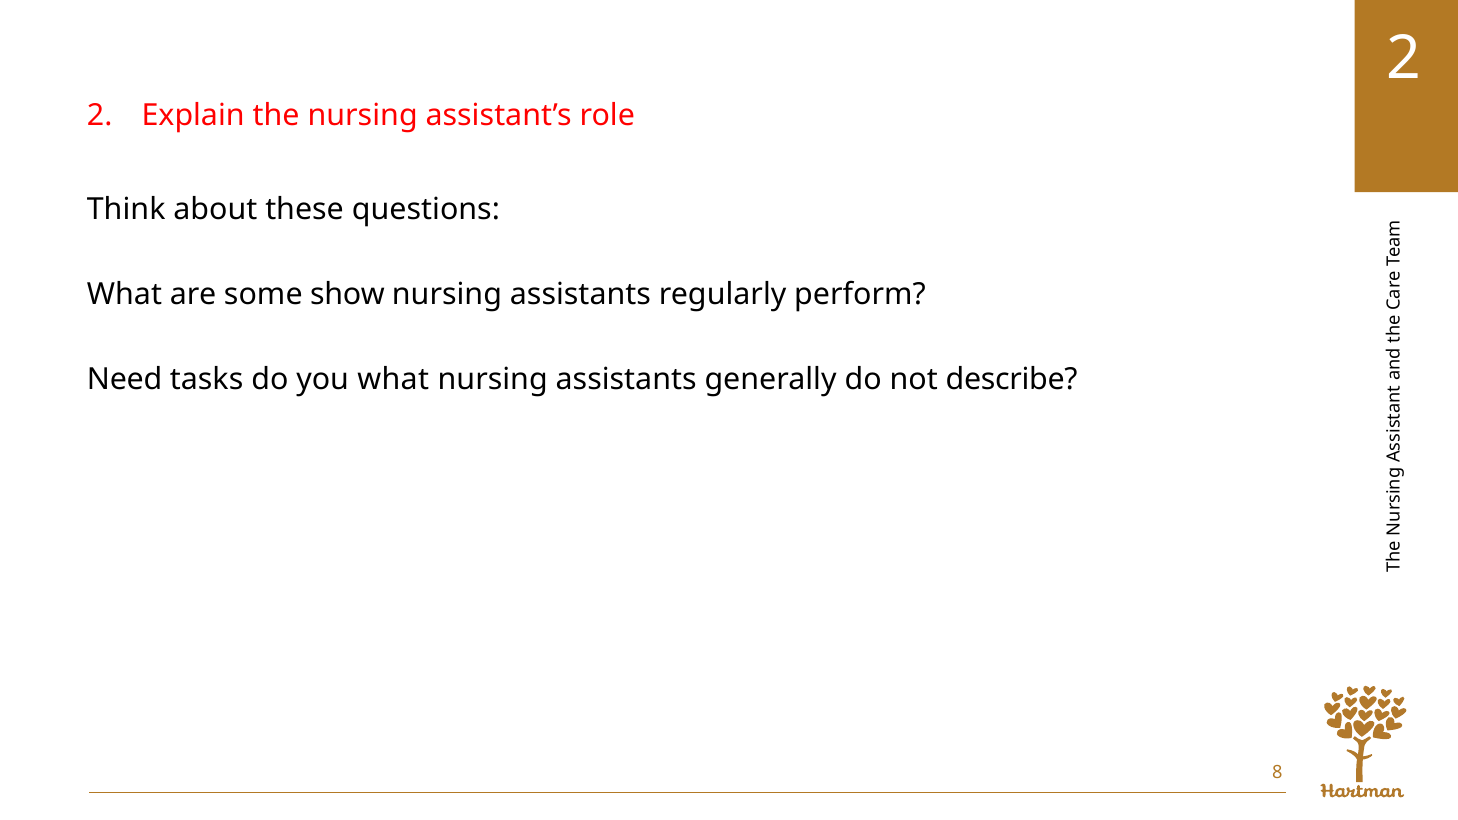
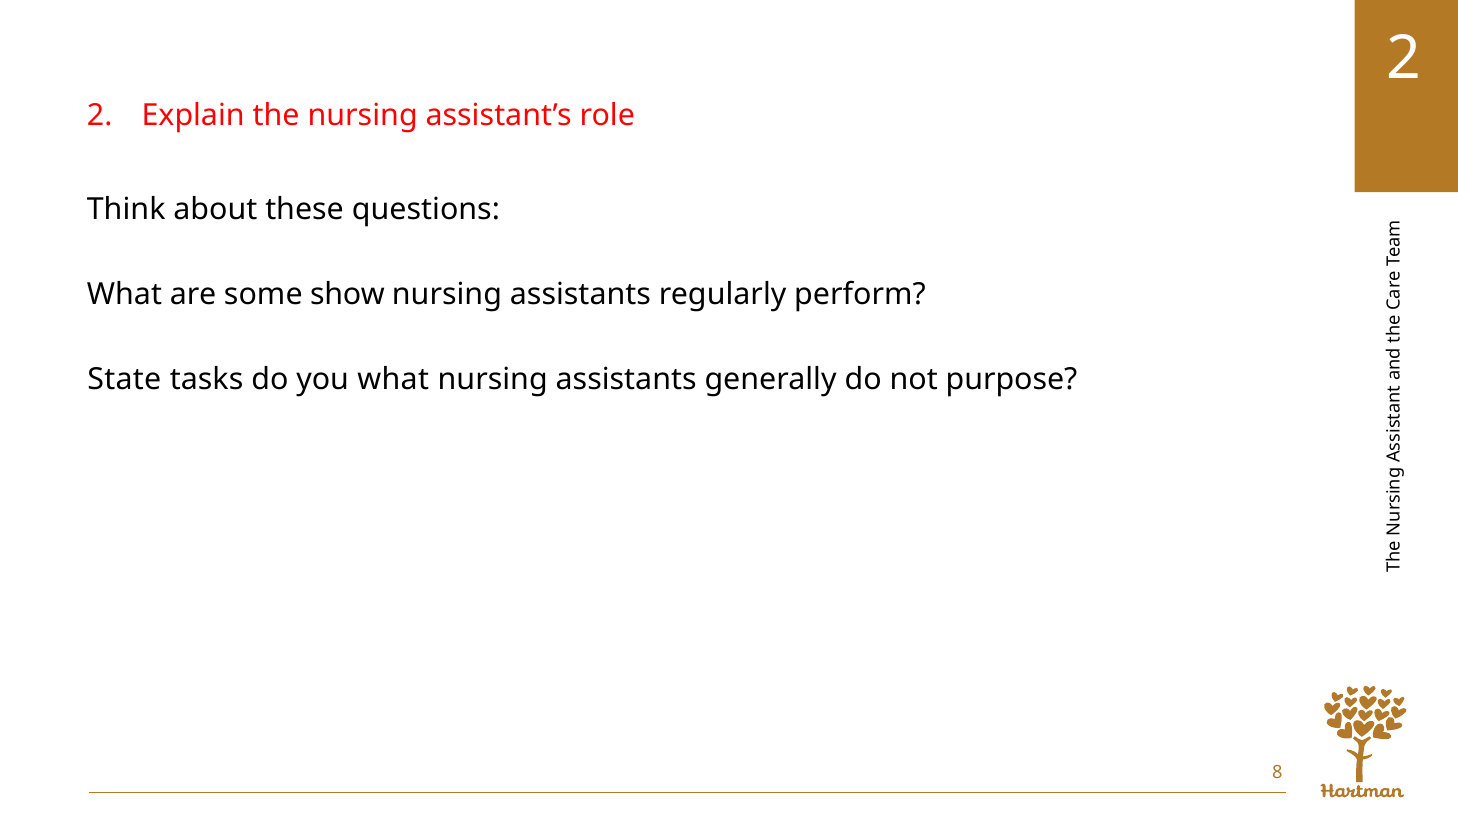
Need: Need -> State
describe: describe -> purpose
